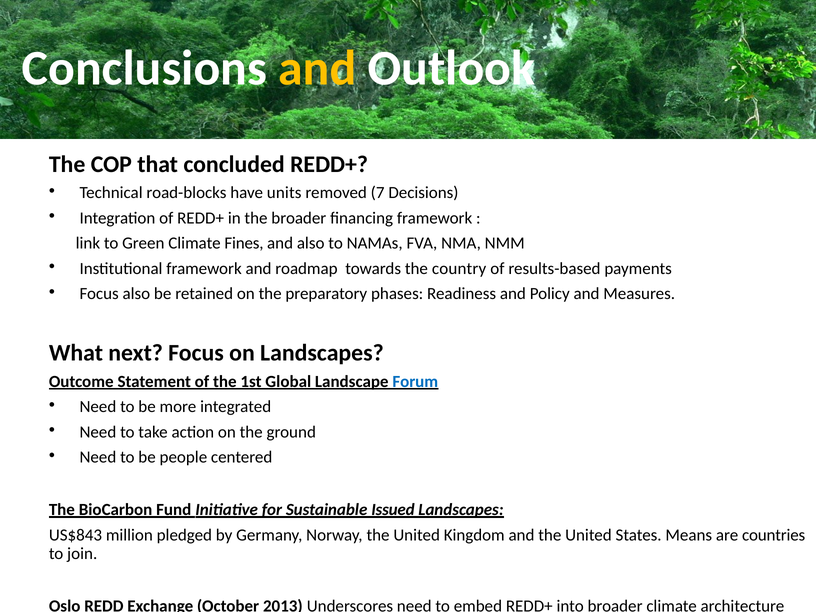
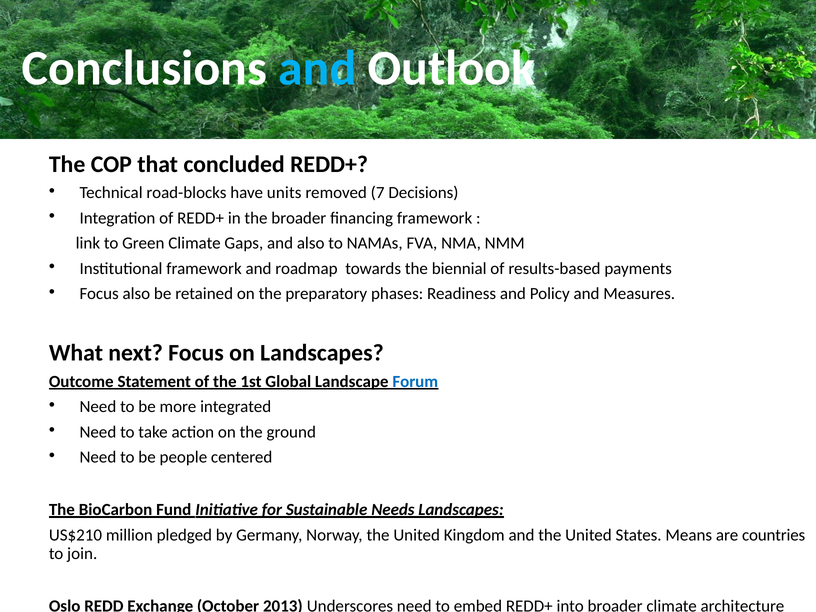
and at (317, 68) colour: yellow -> light blue
Fines: Fines -> Gaps
country: country -> biennial
Issued: Issued -> Needs
US$843: US$843 -> US$210
